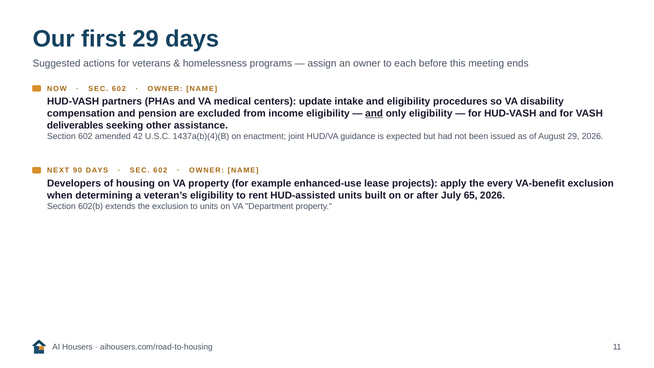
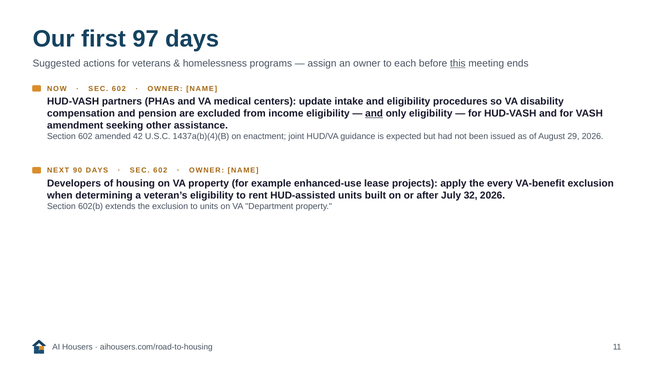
first 29: 29 -> 97
this underline: none -> present
deliverables: deliverables -> amendment
65: 65 -> 32
